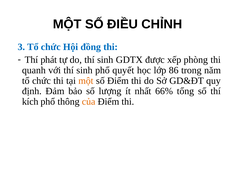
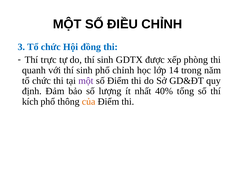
phát: phát -> trực
phổ quyết: quyết -> chỉnh
86: 86 -> 14
một at (86, 81) colour: orange -> purple
66%: 66% -> 40%
